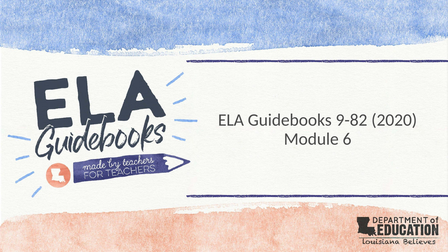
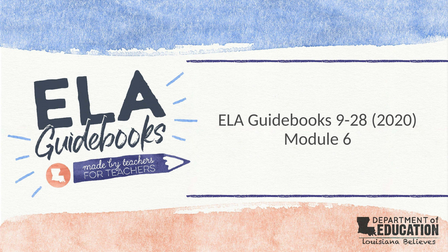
9-82: 9-82 -> 9-28
